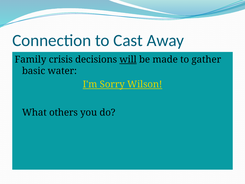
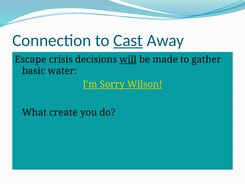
Cast underline: none -> present
Family: Family -> Escape
others: others -> create
